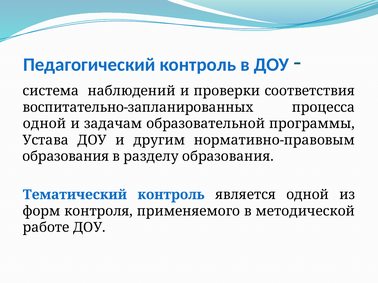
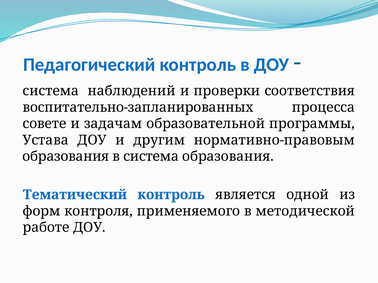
одной at (44, 124): одной -> совете
в разделу: разделу -> система
